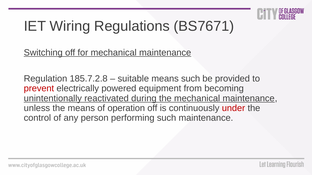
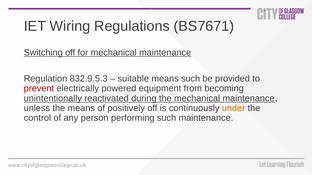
185.7.2.8: 185.7.2.8 -> 832.9.5.3
operation: operation -> positively
under colour: red -> orange
